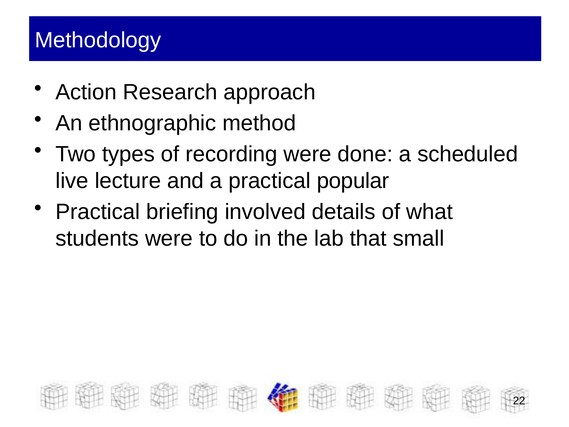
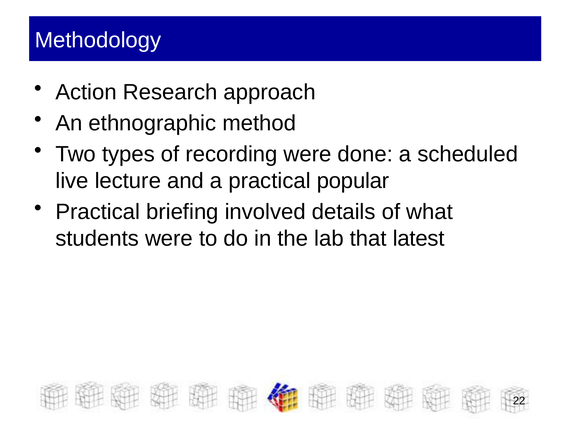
small: small -> latest
